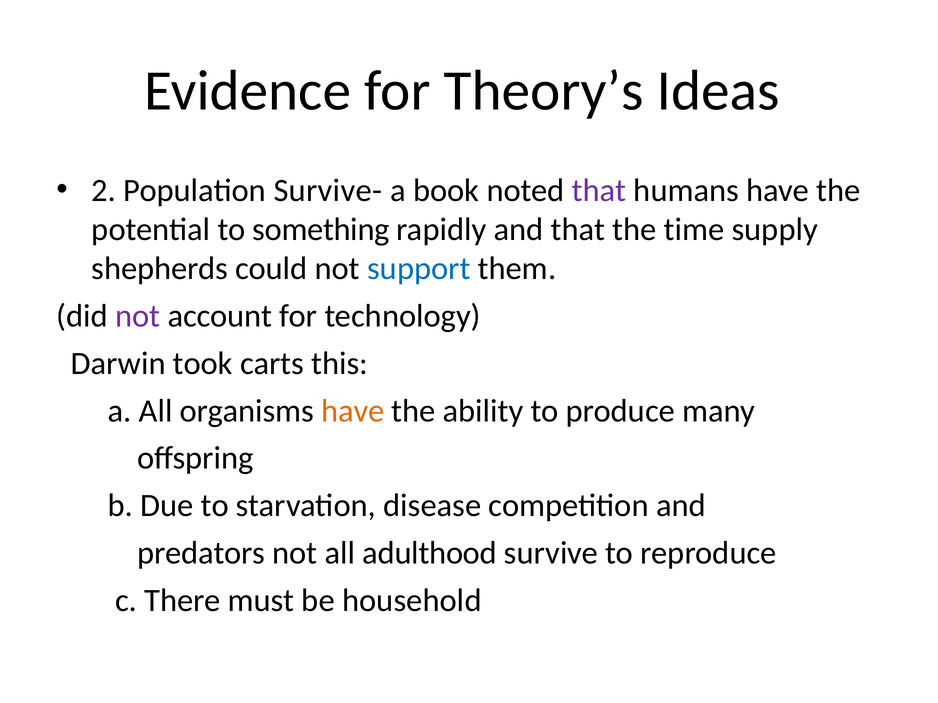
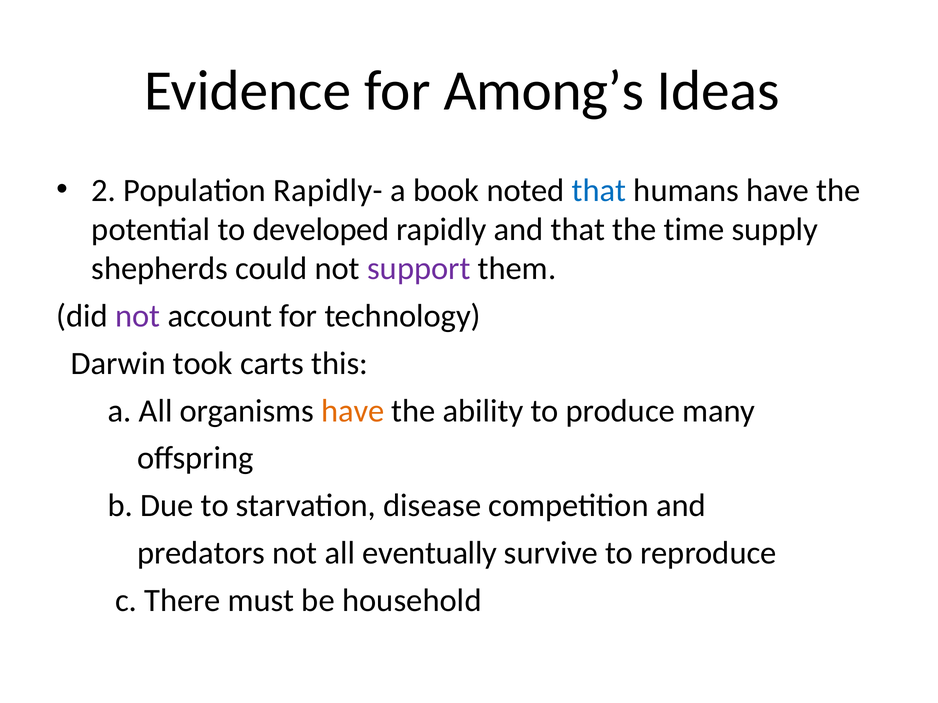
Theory’s: Theory’s -> Among’s
Survive-: Survive- -> Rapidly-
that at (599, 191) colour: purple -> blue
something: something -> developed
support colour: blue -> purple
adulthood: adulthood -> eventually
